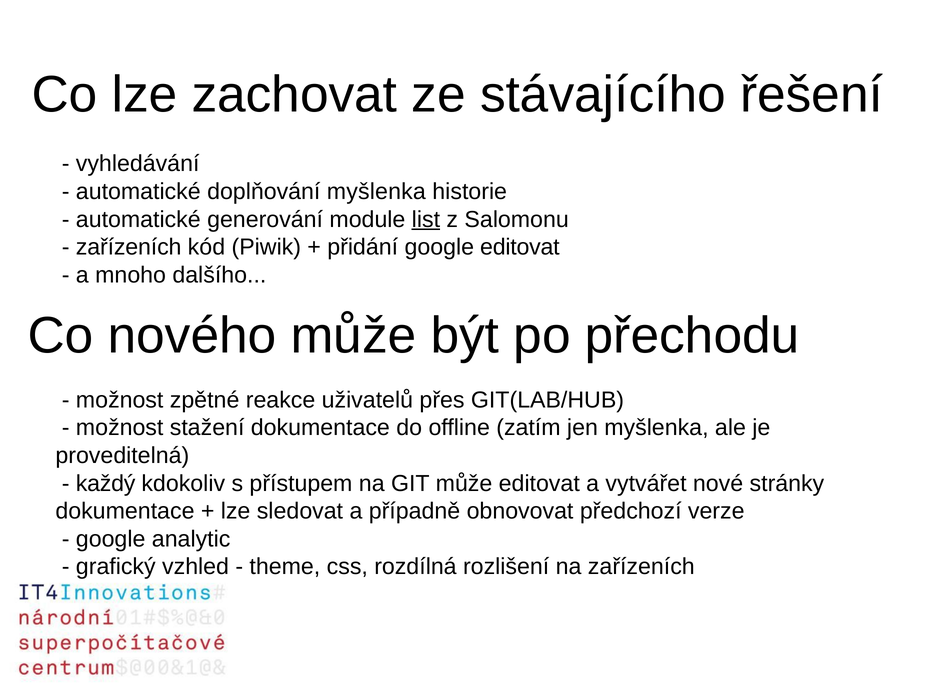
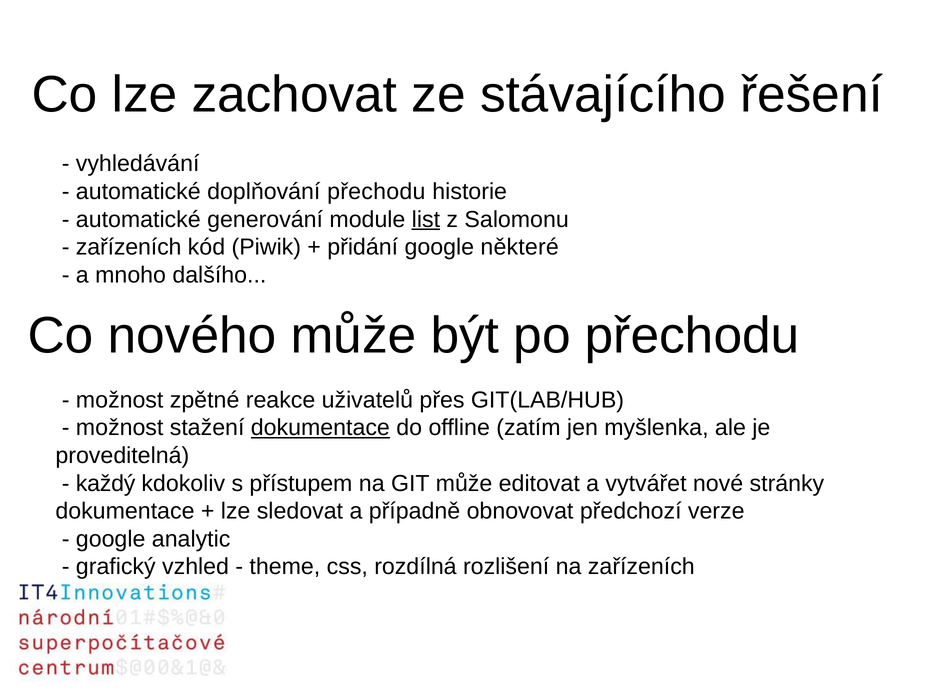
doplňování myšlenka: myšlenka -> přechodu
google editovat: editovat -> některé
dokumentace at (320, 428) underline: none -> present
